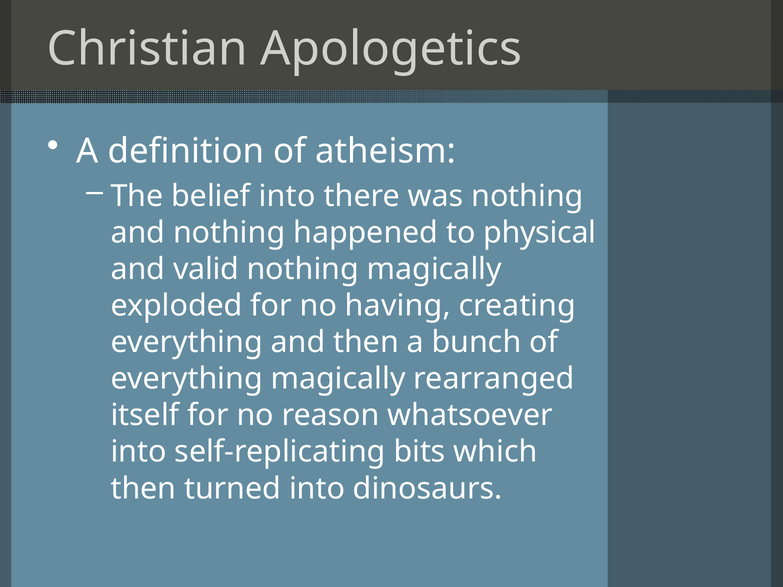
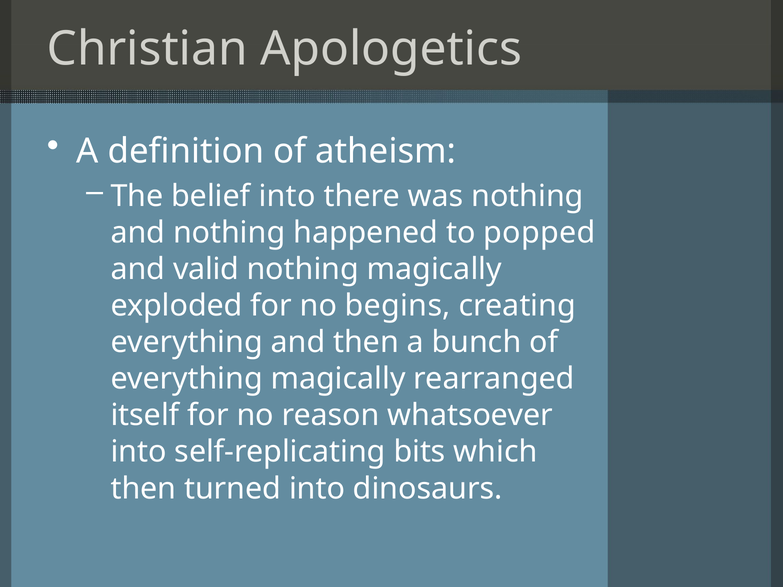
physical: physical -> popped
having: having -> begins
